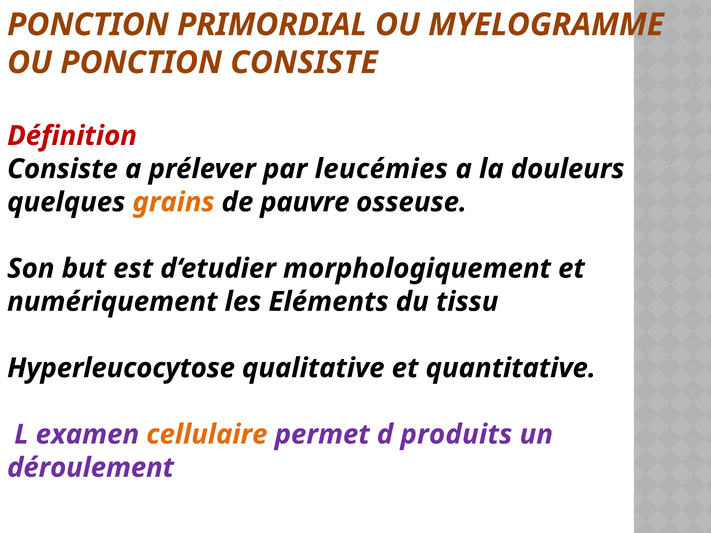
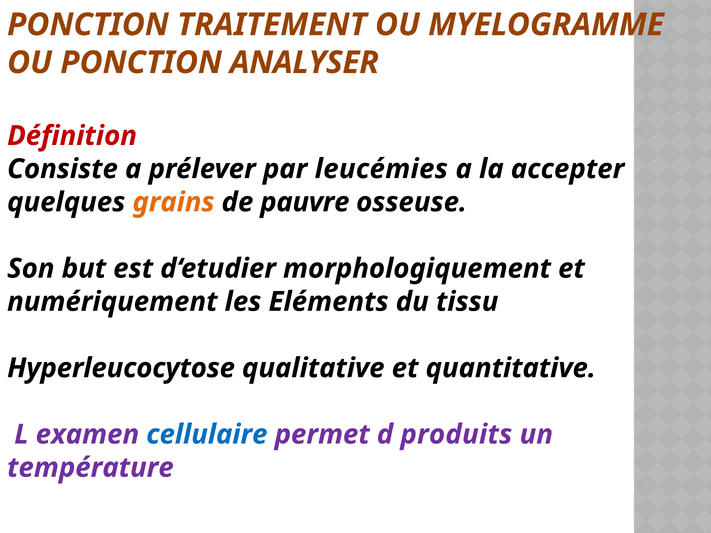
PRIMORDIAL: PRIMORDIAL -> TRAITEMENT
PONCTION CONSISTE: CONSISTE -> ANALYSER
douleurs: douleurs -> accepter
cellulaire colour: orange -> blue
déroulement: déroulement -> température
